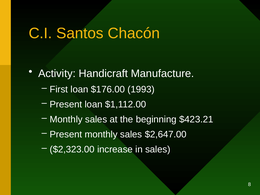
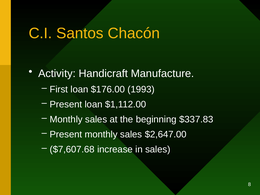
$423.21: $423.21 -> $337.83
$2,323.00: $2,323.00 -> $7,607.68
